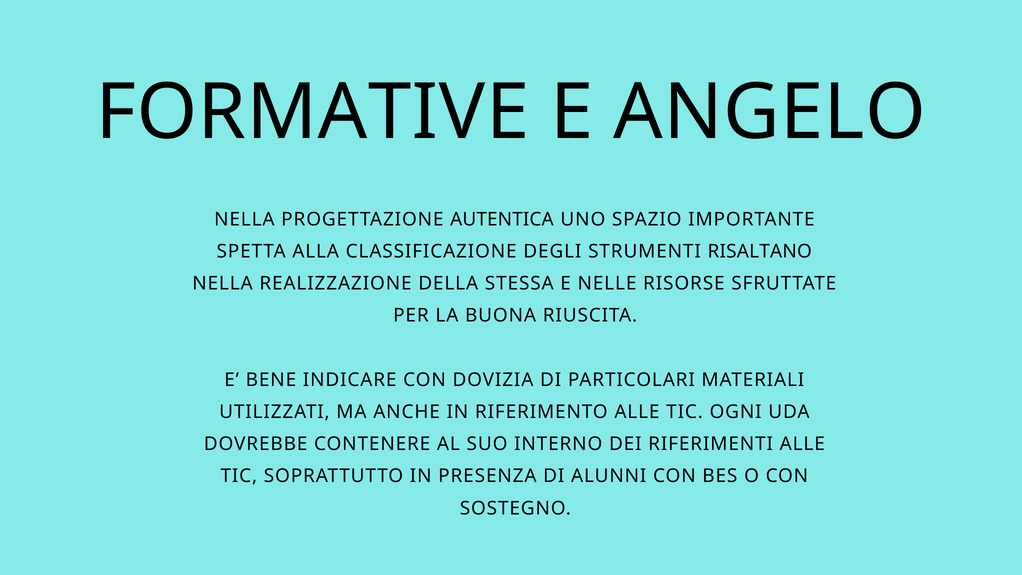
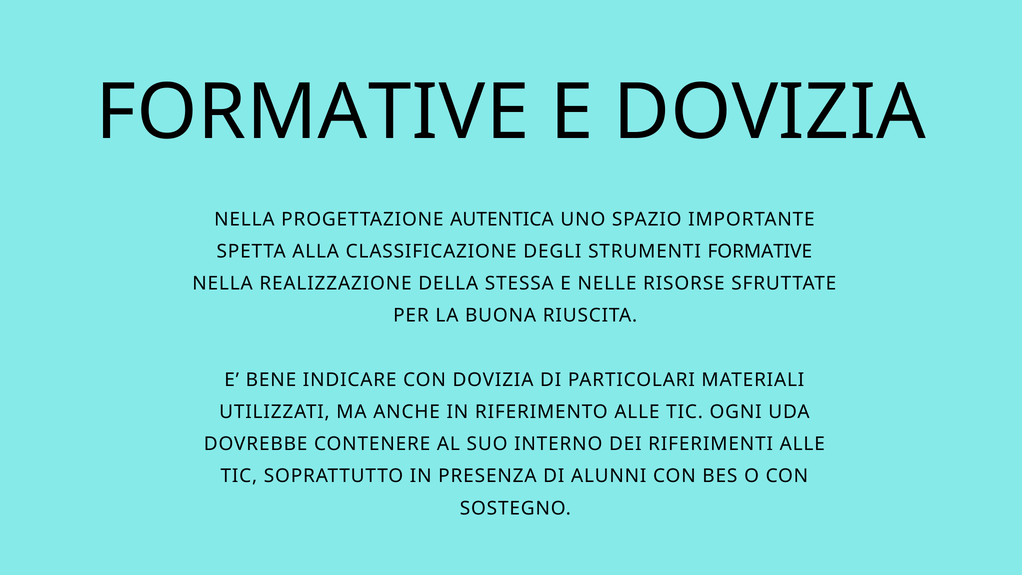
E ANGELO: ANGELO -> DOVIZIA
STRUMENTI RISALTANO: RISALTANO -> FORMATIVE
